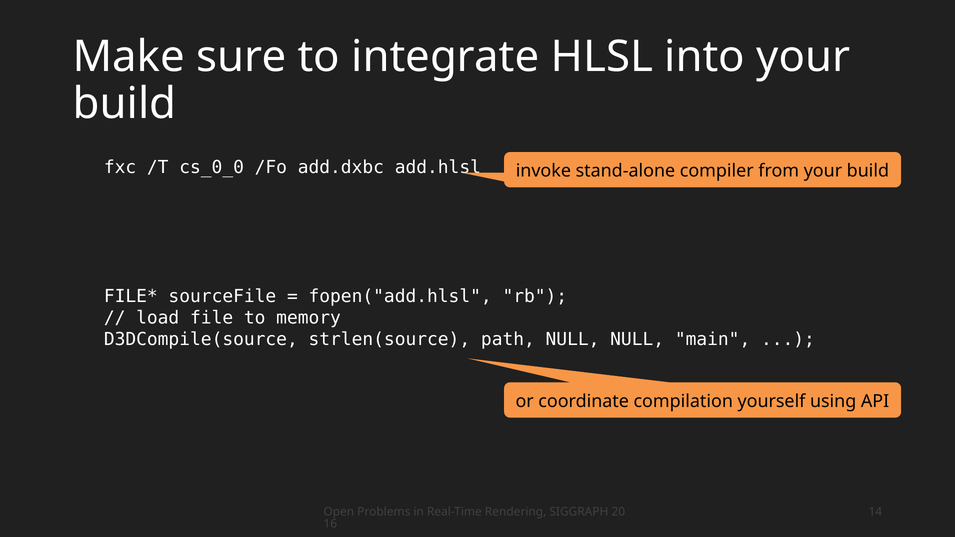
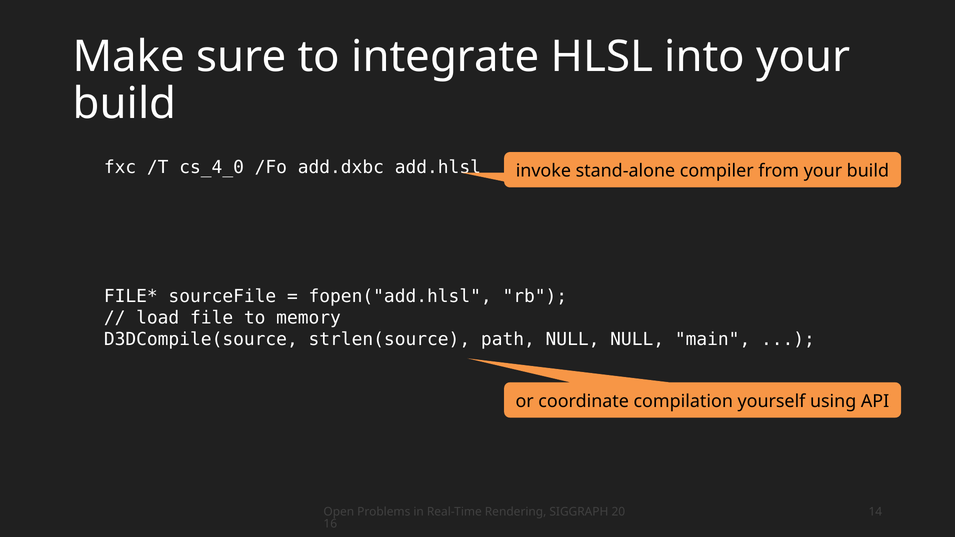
cs_0_0: cs_0_0 -> cs_4_0
